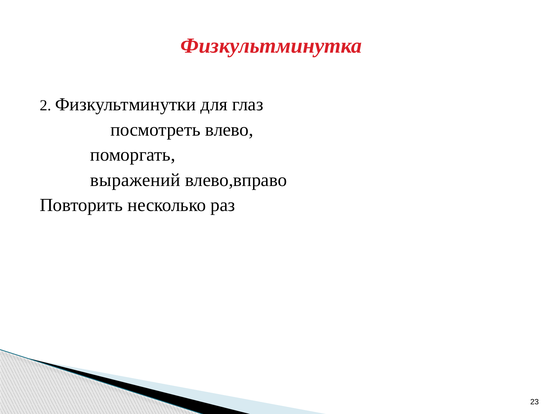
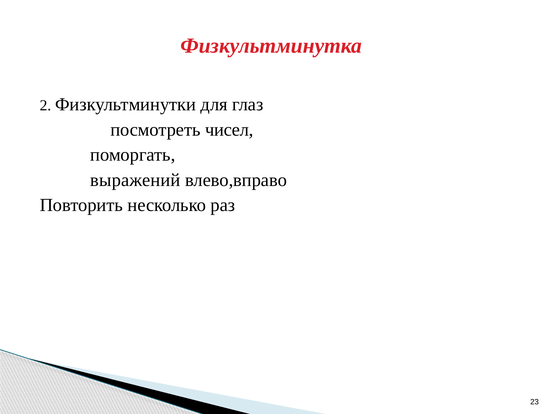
влево: влево -> чисел
